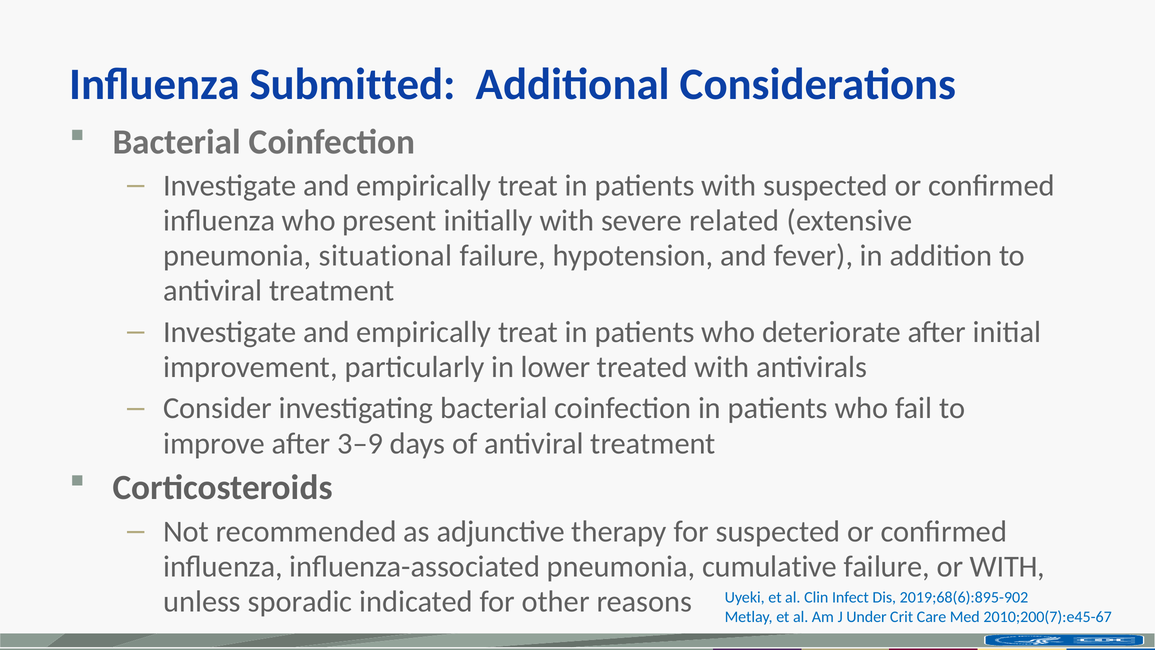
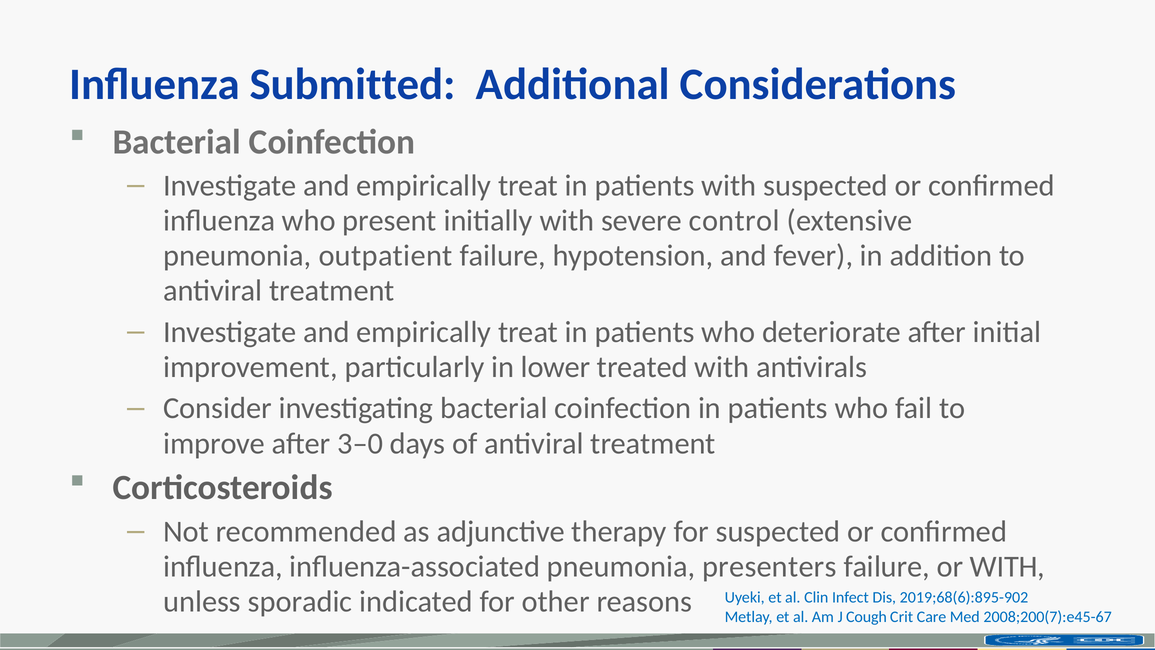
related: related -> control
situational: situational -> outpatient
3–9: 3–9 -> 3–0
cumulative: cumulative -> presenters
Under: Under -> Cough
2010;200(7):e45-67: 2010;200(7):e45-67 -> 2008;200(7):e45-67
